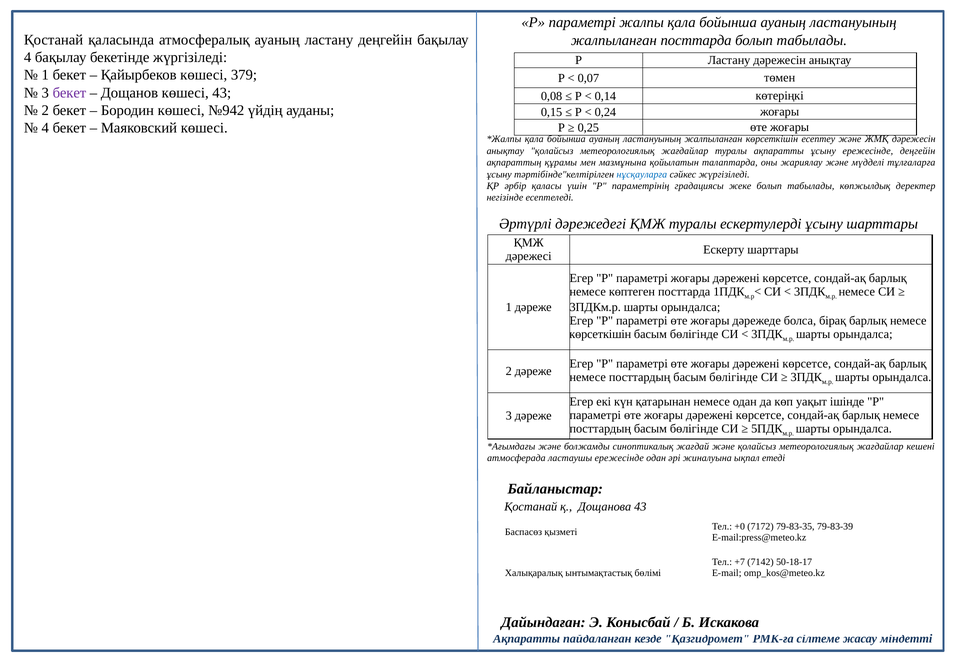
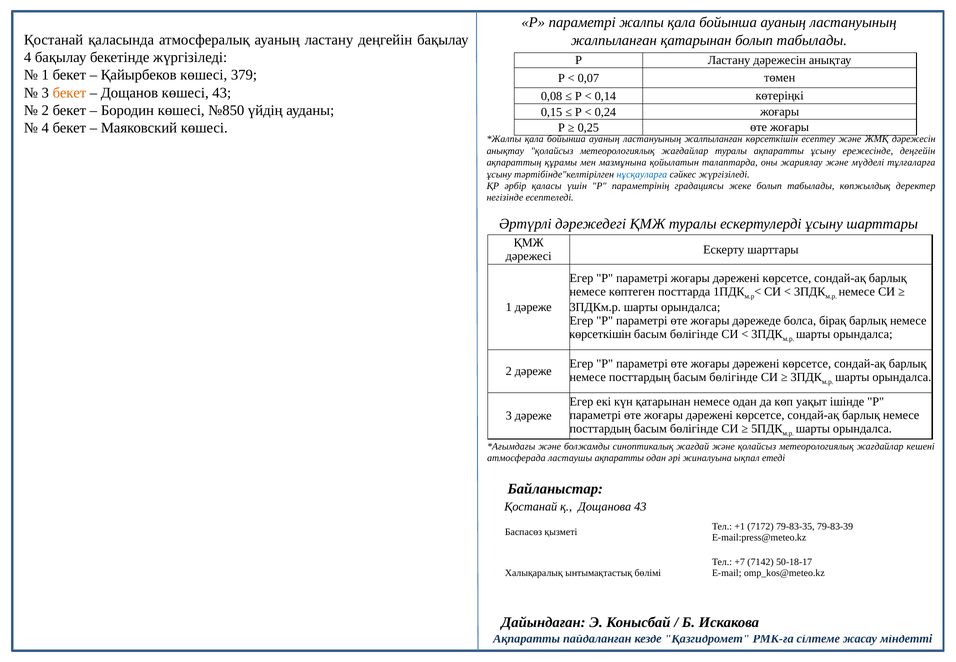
жалпыланған посттарда: посттарда -> қатарынан
бекет at (69, 93) colour: purple -> orange
№942: №942 -> №850
ластаушы ережесінде: ережесінде -> ақпаратты
+0: +0 -> +1
